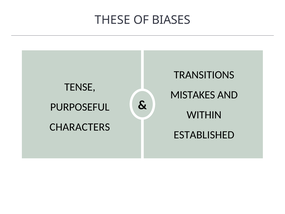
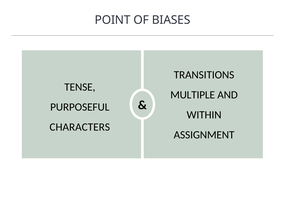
THESE: THESE -> POINT
MISTAKES: MISTAKES -> MULTIPLE
ESTABLISHED: ESTABLISHED -> ASSIGNMENT
